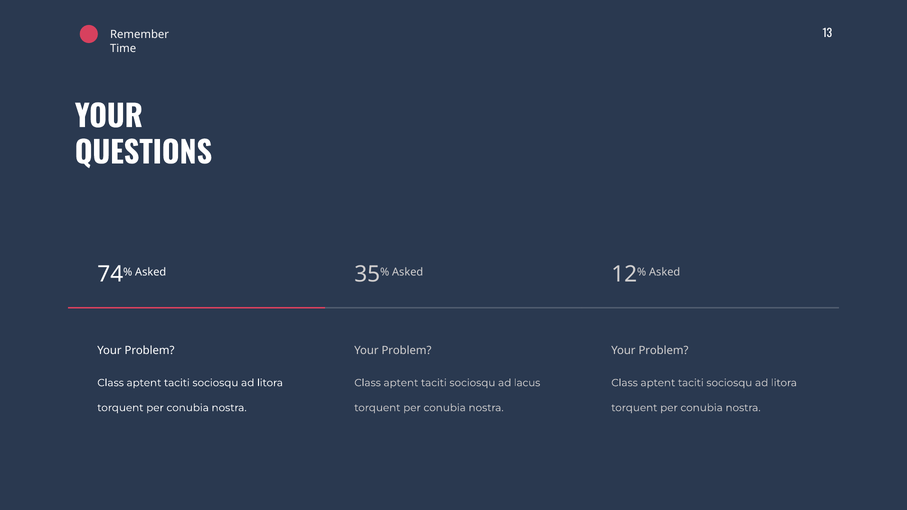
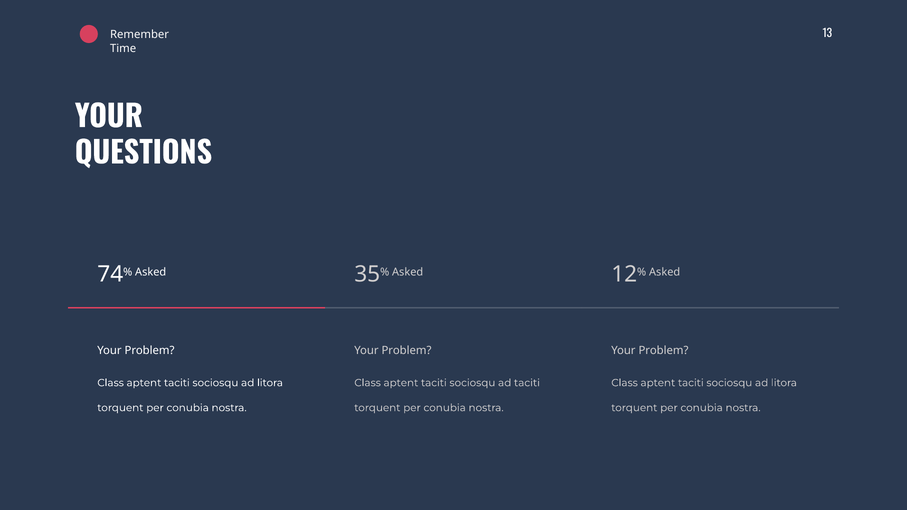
ad lacus: lacus -> taciti
